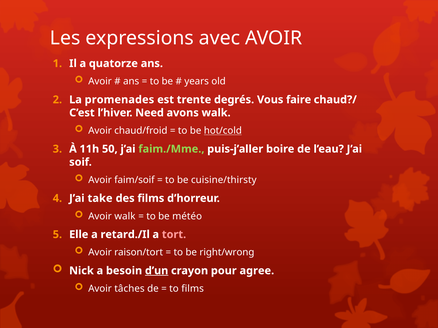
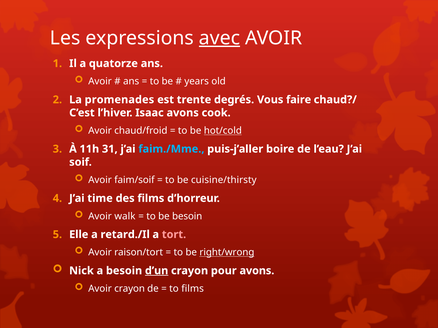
avec underline: none -> present
Need: Need -> Isaac
avons walk: walk -> cook
50: 50 -> 31
faim./Mme colour: light green -> light blue
take: take -> time
be météo: météo -> besoin
right/wrong underline: none -> present
pour agree: agree -> avons
Avoir tâches: tâches -> crayon
